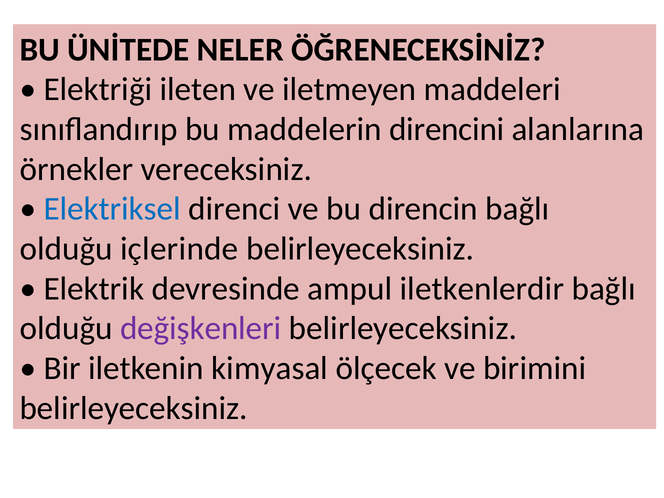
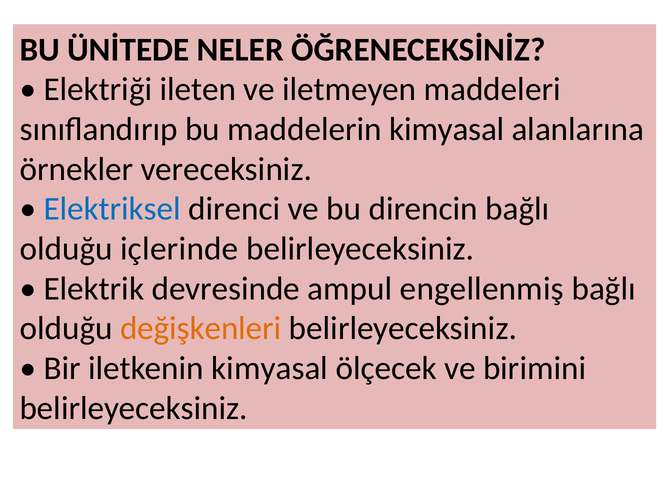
maddelerin direncini: direncini -> kimyasal
iletkenlerdir: iletkenlerdir -> engellenmiş
değişkenleri colour: purple -> orange
